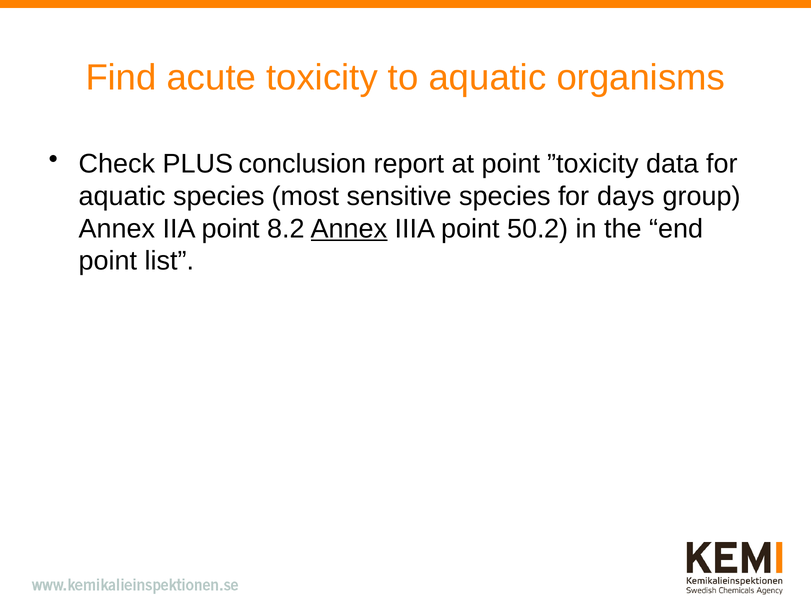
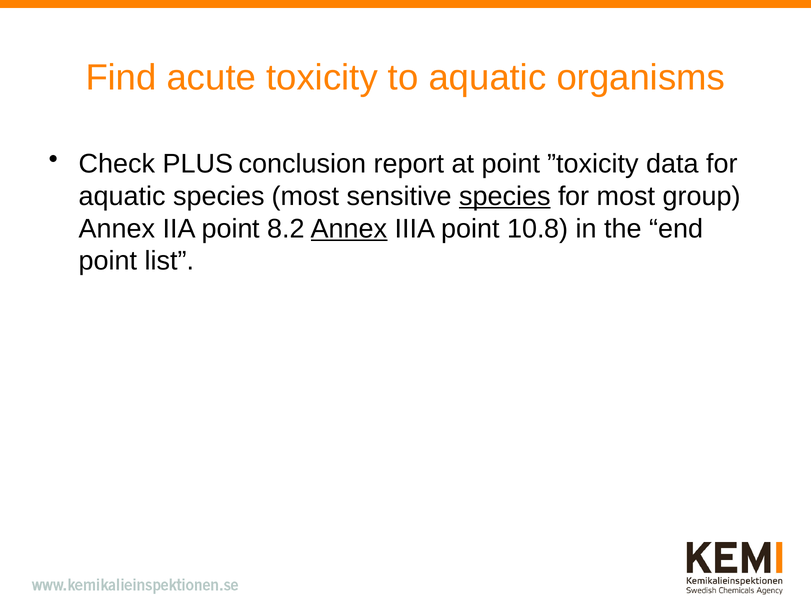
species at (505, 196) underline: none -> present
for days: days -> most
50.2: 50.2 -> 10.8
